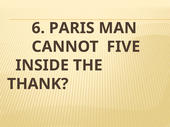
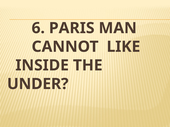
FIVE: FIVE -> LIKE
THANK: THANK -> UNDER
